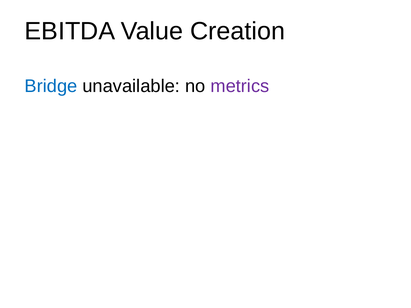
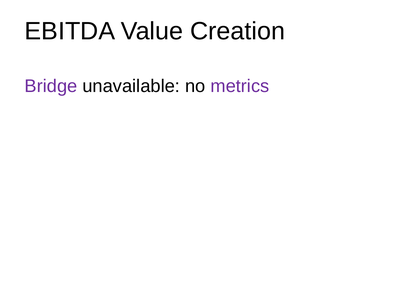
Bridge colour: blue -> purple
